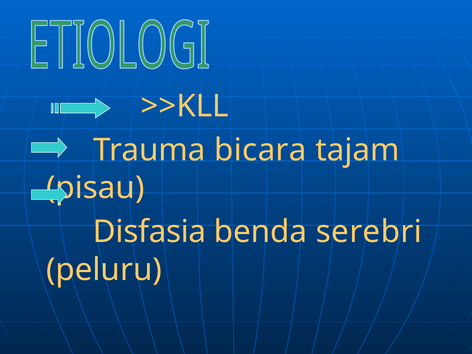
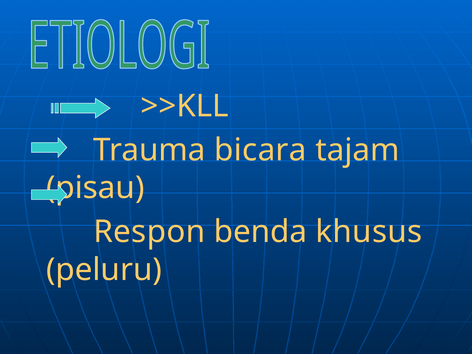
Disfasia: Disfasia -> Respon
serebri: serebri -> khusus
